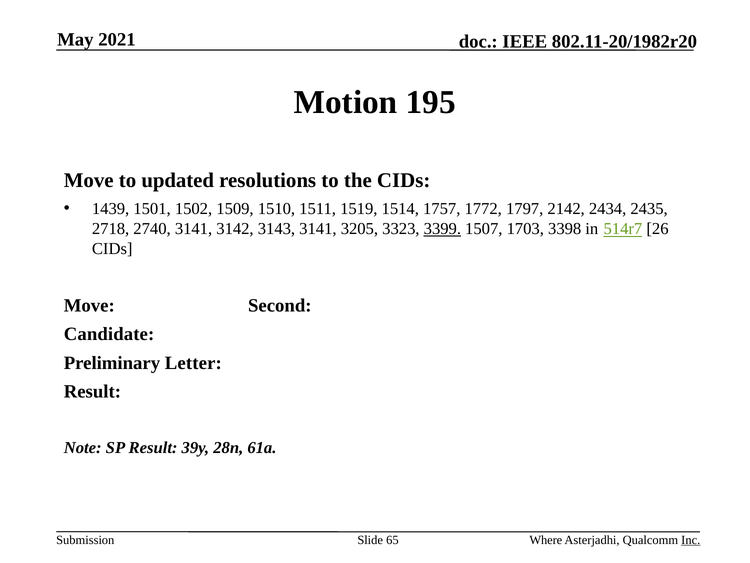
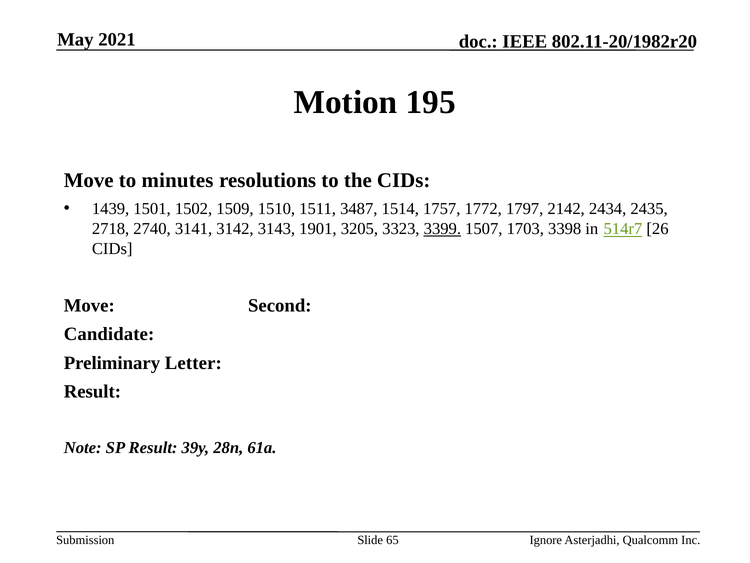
updated: updated -> minutes
1519: 1519 -> 3487
3143 3141: 3141 -> 1901
Where: Where -> Ignore
Inc underline: present -> none
